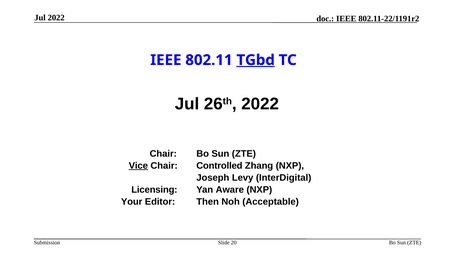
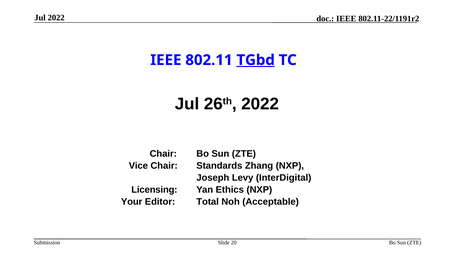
Vice underline: present -> none
Controlled: Controlled -> Standards
Aware: Aware -> Ethics
Then: Then -> Total
